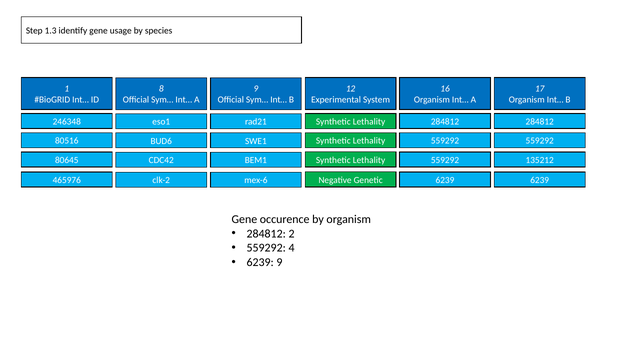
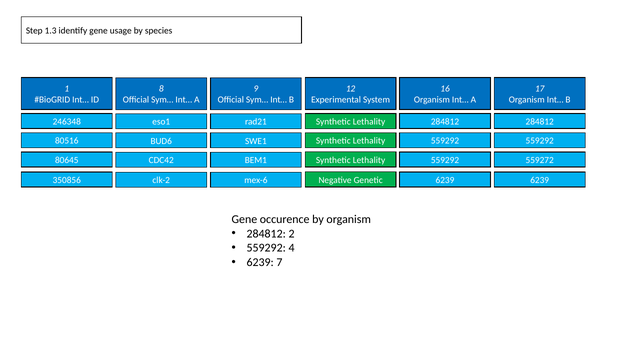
135212: 135212 -> 559272
465976: 465976 -> 350856
6239 9: 9 -> 7
